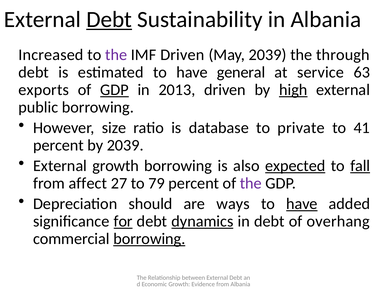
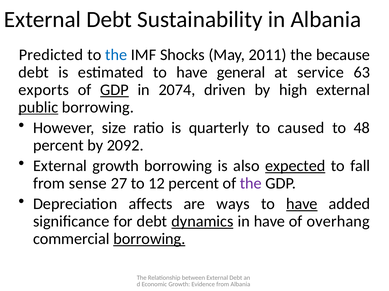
Debt at (109, 19) underline: present -> none
Increased: Increased -> Predicted
the at (116, 55) colour: purple -> blue
IMF Driven: Driven -> Shocks
May 2039: 2039 -> 2011
through: through -> because
2013: 2013 -> 2074
high underline: present -> none
public underline: none -> present
database: database -> quarterly
private: private -> caused
41: 41 -> 48
by 2039: 2039 -> 2092
fall underline: present -> none
affect: affect -> sense
79: 79 -> 12
should: should -> affects
for underline: present -> none
in debt: debt -> have
